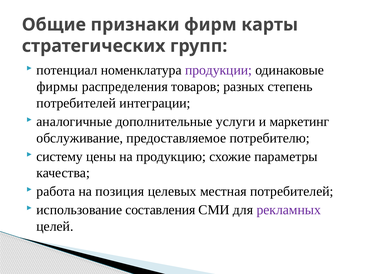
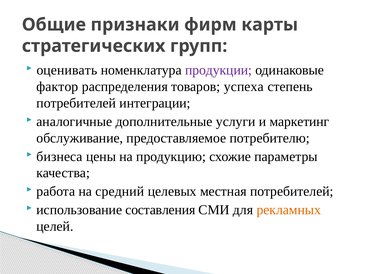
потенциал: потенциал -> оценивать
фирмы: фирмы -> фактор
разных: разных -> успеха
систему: систему -> бизнеса
позиция: позиция -> средний
рекламных colour: purple -> orange
